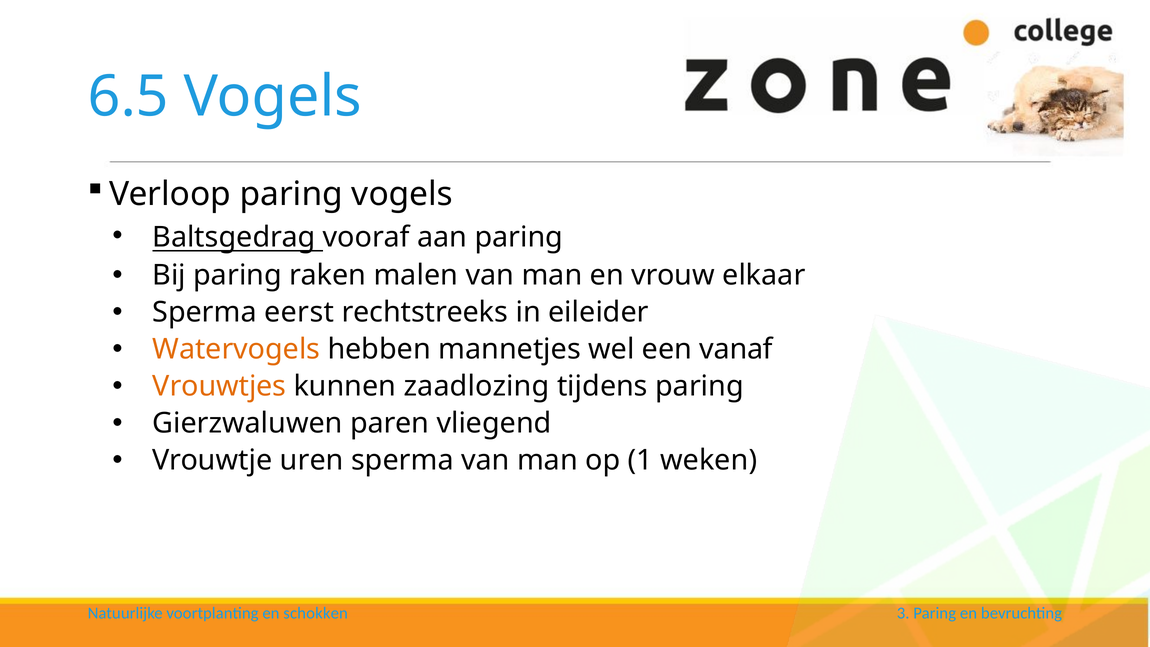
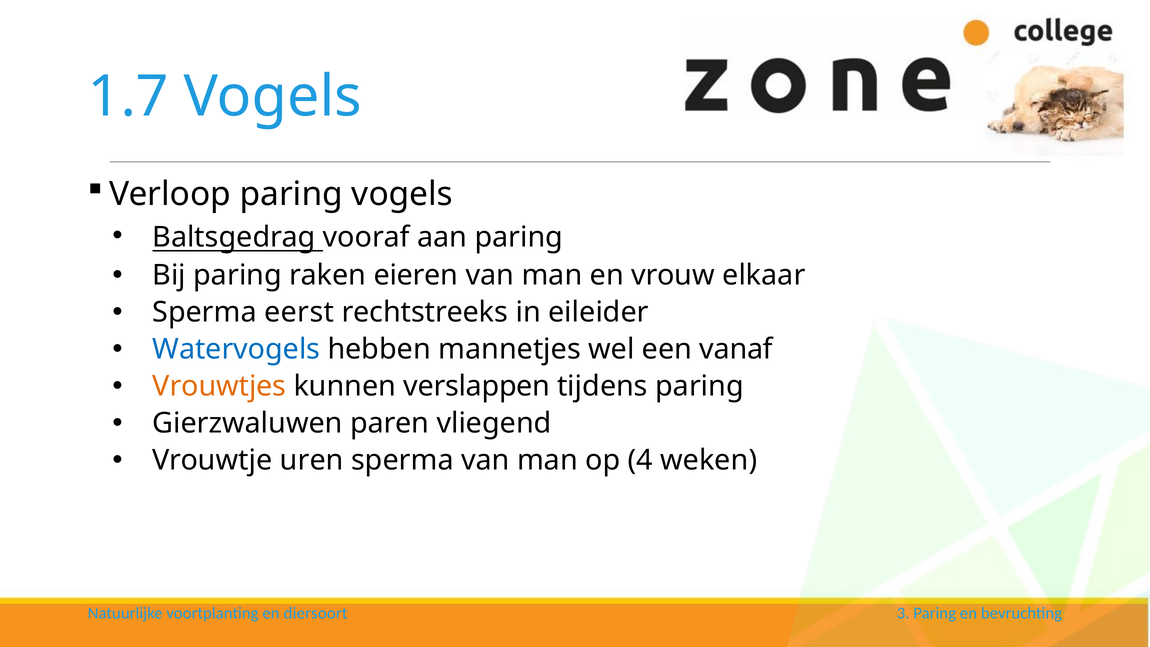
6.5: 6.5 -> 1.7
malen: malen -> eieren
Watervogels colour: orange -> blue
zaadlozing: zaadlozing -> verslappen
1: 1 -> 4
schokken: schokken -> diersoort
